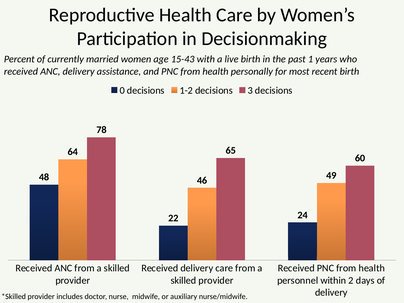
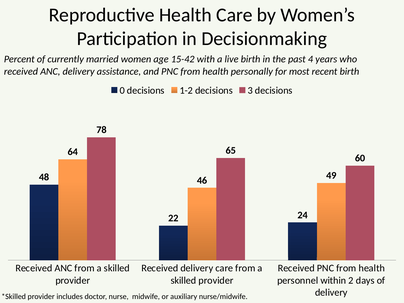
15-43: 15-43 -> 15-42
1: 1 -> 4
